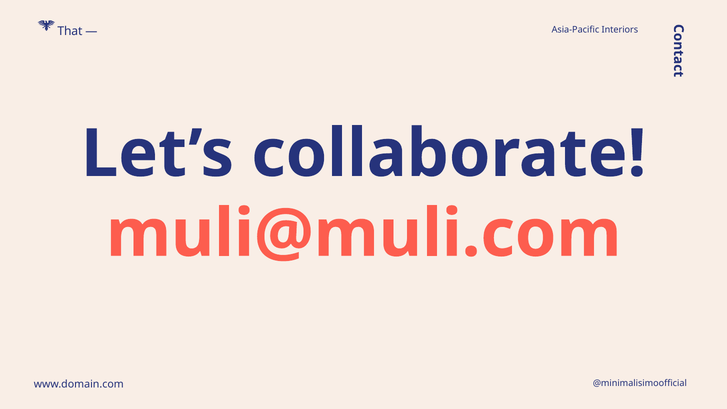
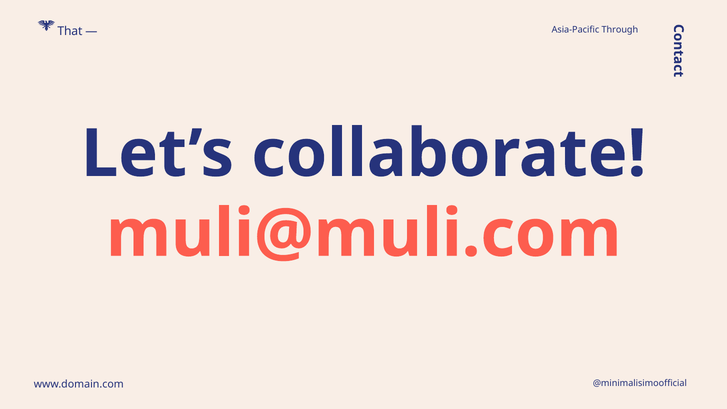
Interiors: Interiors -> Through
